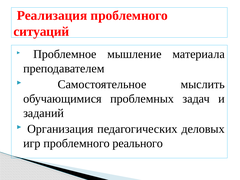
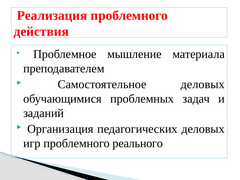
ситуаций: ситуаций -> действия
Самостоятельное мыслить: мыслить -> деловых
